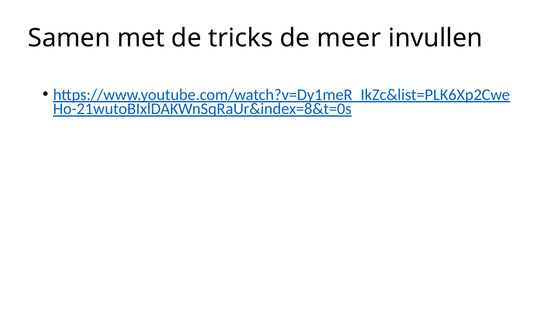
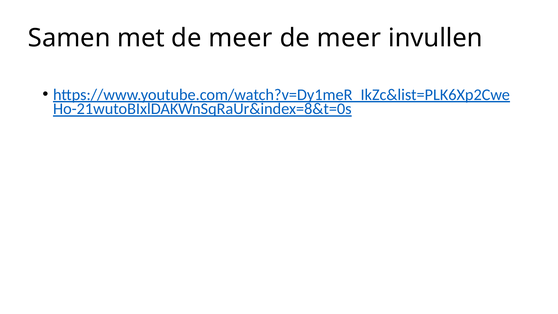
met de tricks: tricks -> meer
